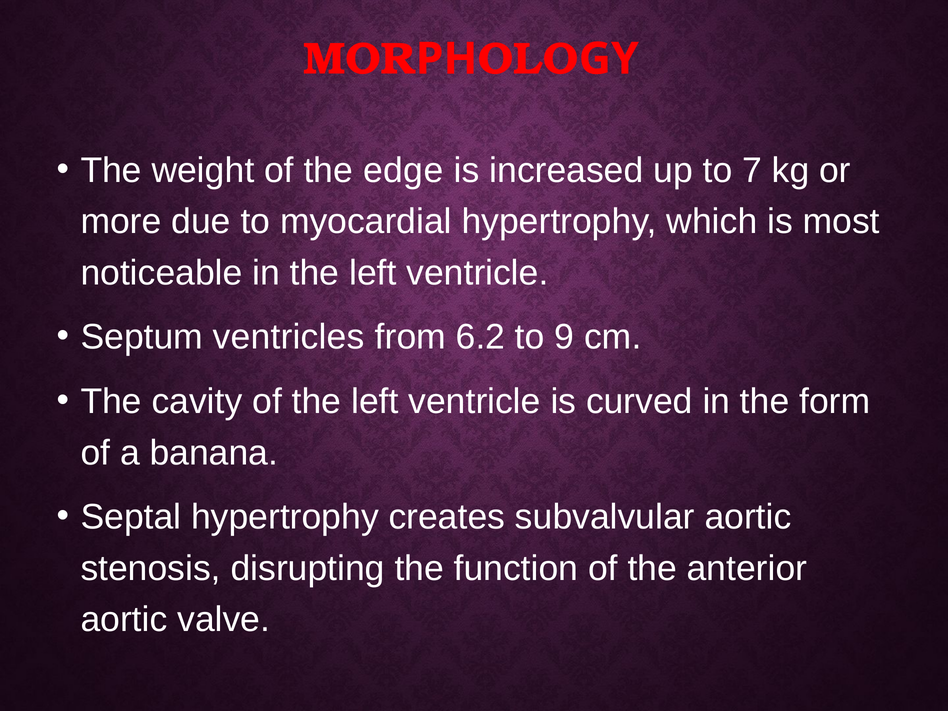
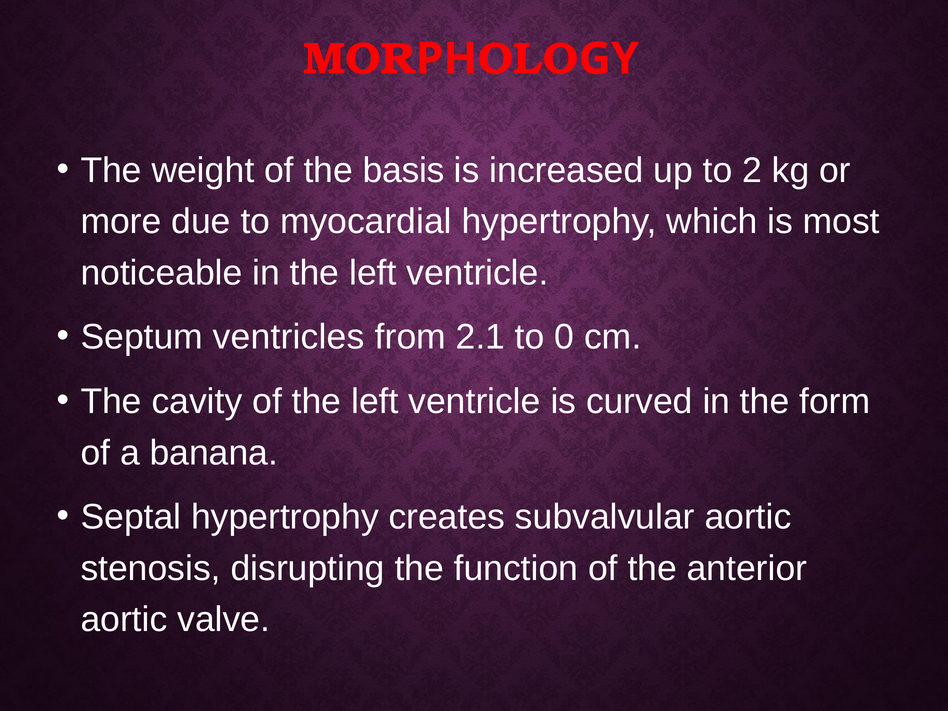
edge: edge -> basis
7: 7 -> 2
6.2: 6.2 -> 2.1
9: 9 -> 0
